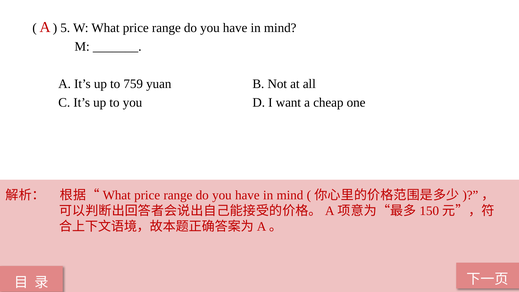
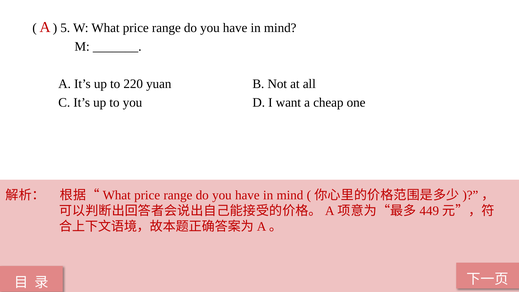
759: 759 -> 220
150: 150 -> 449
